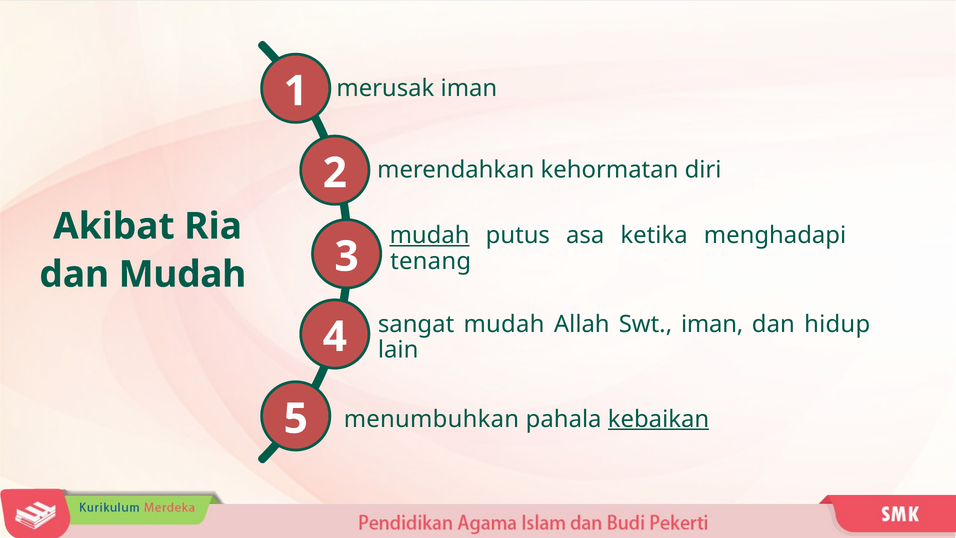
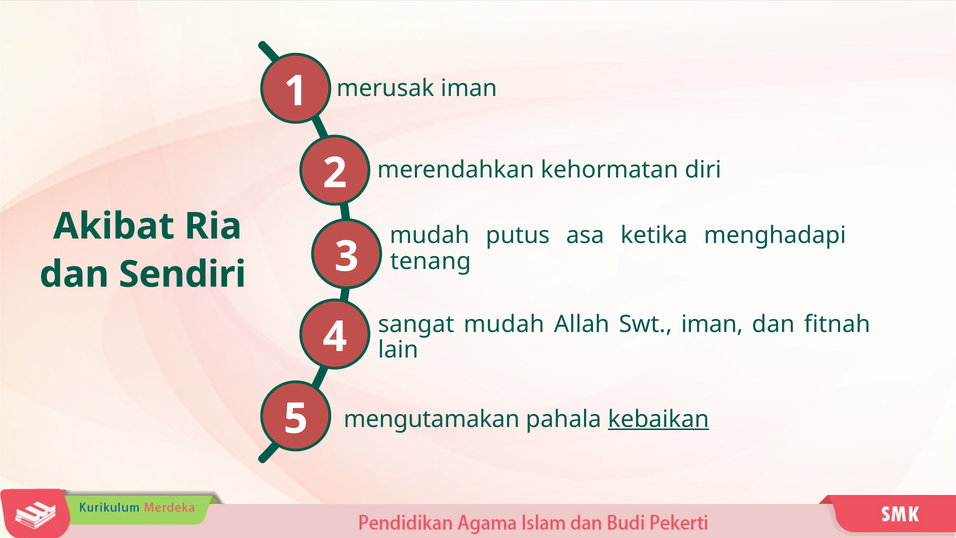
mudah at (430, 235) underline: present -> none
dan Mudah: Mudah -> Sendiri
hidup: hidup -> fitnah
menumbuhkan: menumbuhkan -> mengutamakan
